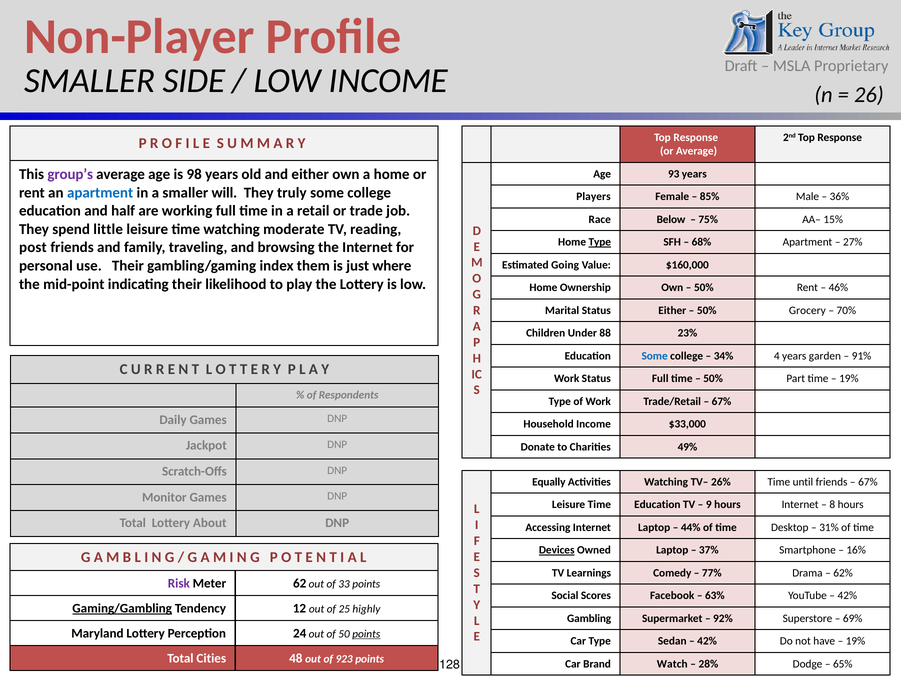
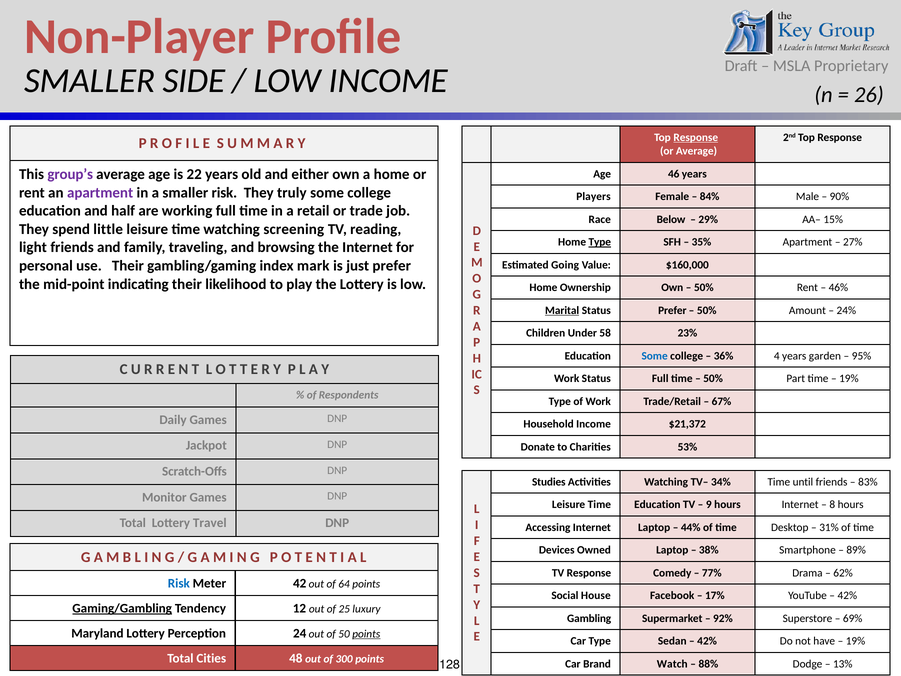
Response at (696, 137) underline: none -> present
98: 98 -> 22
93: 93 -> 46
apartment at (100, 193) colour: blue -> purple
smaller will: will -> risk
85%: 85% -> 84%
36%: 36% -> 90%
75%: 75% -> 29%
moderate: moderate -> screening
68%: 68% -> 35%
post: post -> light
them: them -> mark
just where: where -> prefer
Marital underline: none -> present
Status Either: Either -> Prefer
Grocery: Grocery -> Amount
70%: 70% -> 24%
88: 88 -> 58
34%: 34% -> 36%
91%: 91% -> 95%
$33,000: $33,000 -> $21,372
49%: 49% -> 53%
Equally: Equally -> Studies
26%: 26% -> 34%
67% at (868, 482): 67% -> 83%
About: About -> Travel
Devices underline: present -> none
37%: 37% -> 38%
16%: 16% -> 89%
TV Learnings: Learnings -> Response
Risk at (179, 583) colour: purple -> blue
62: 62 -> 42
33: 33 -> 64
Scores: Scores -> House
63%: 63% -> 17%
highly: highly -> luxury
923: 923 -> 300
28%: 28% -> 88%
65%: 65% -> 13%
